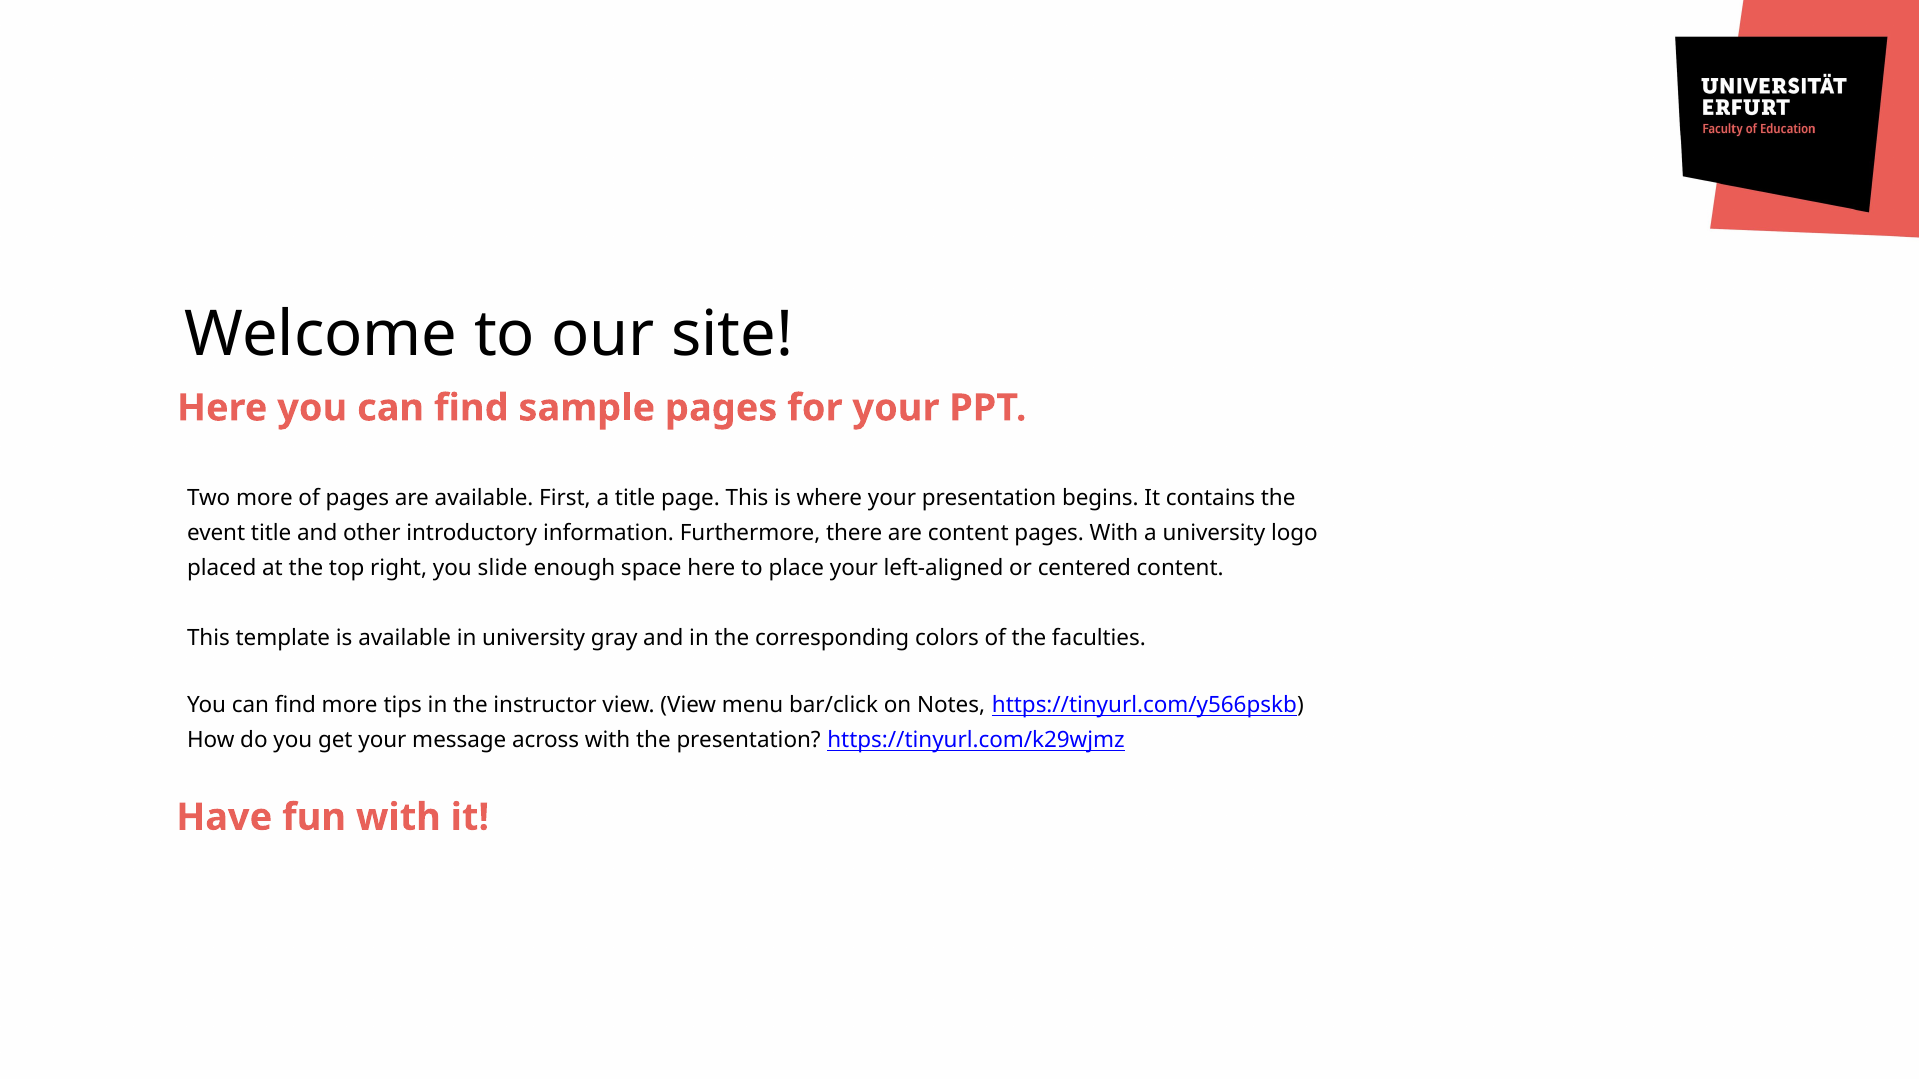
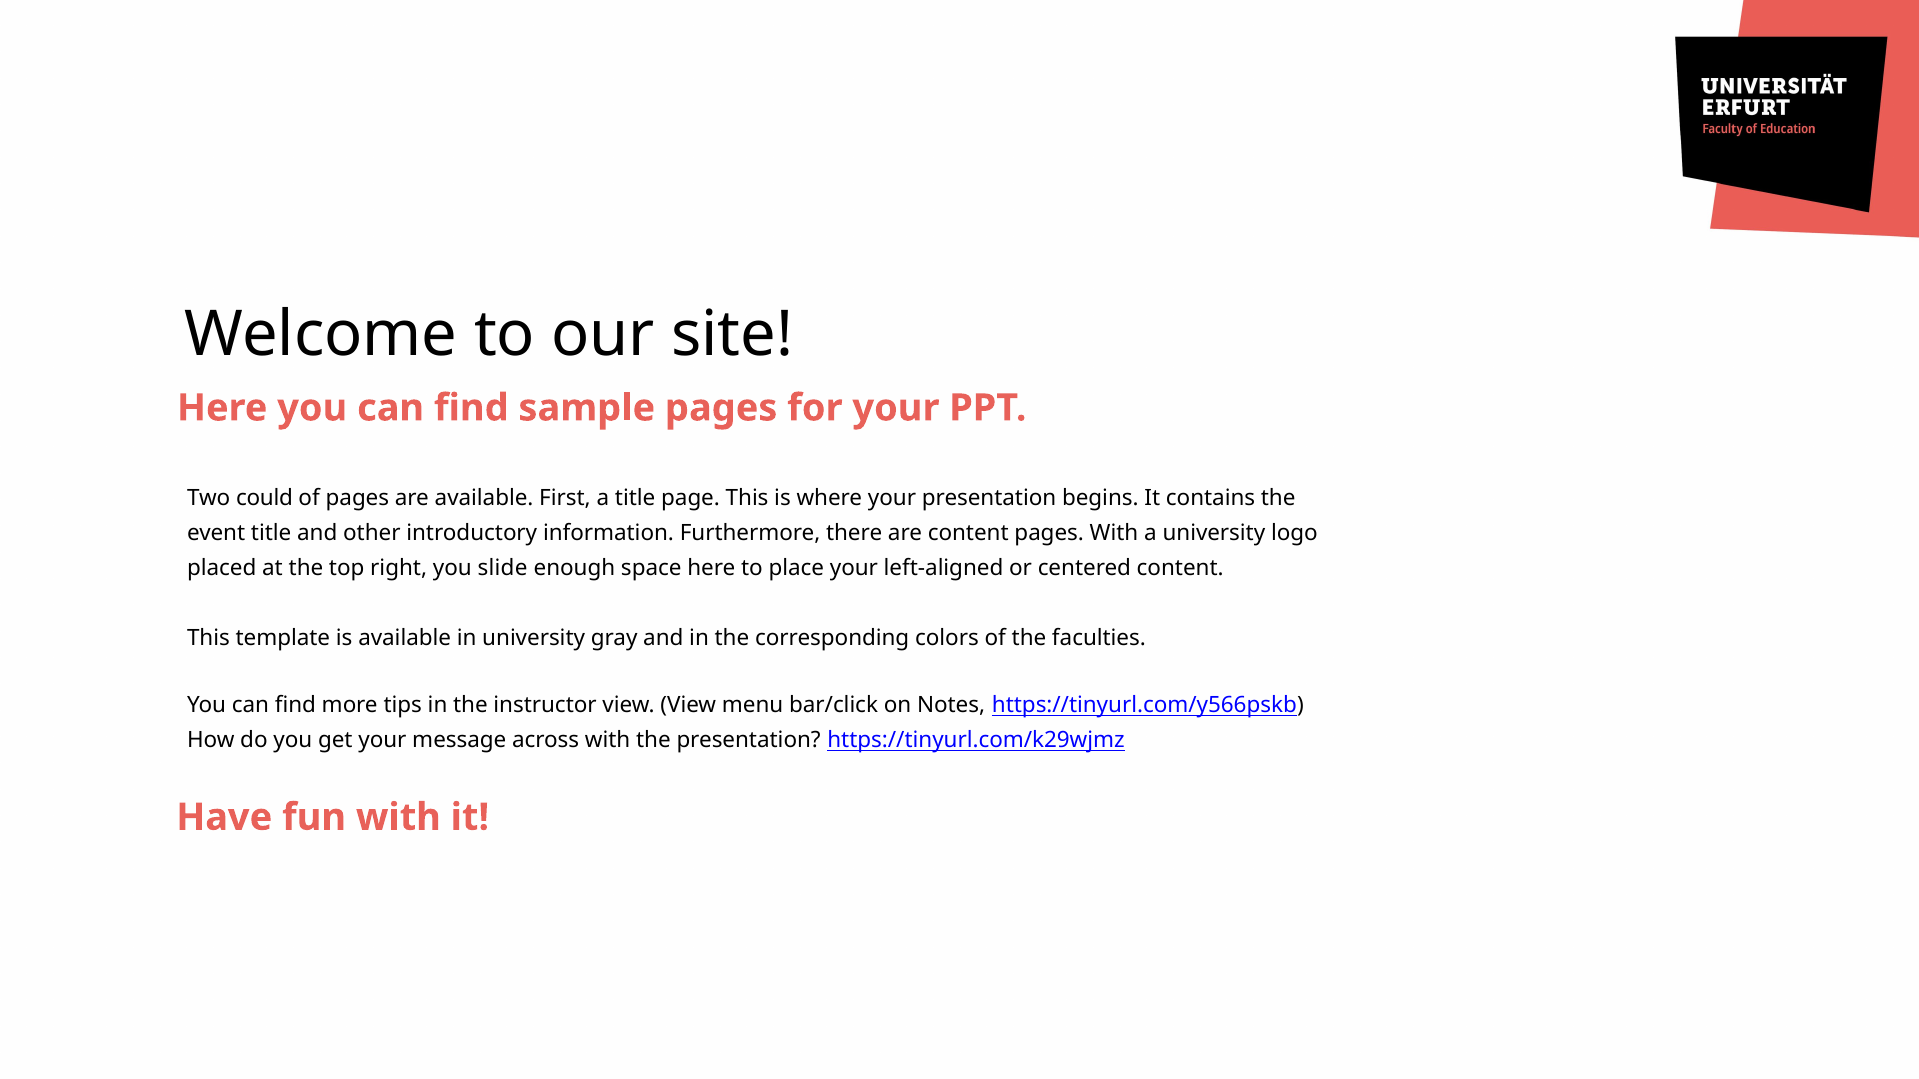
Two more: more -> could
